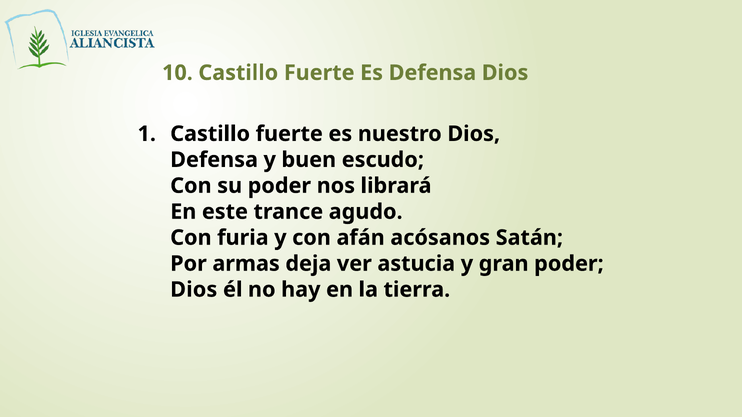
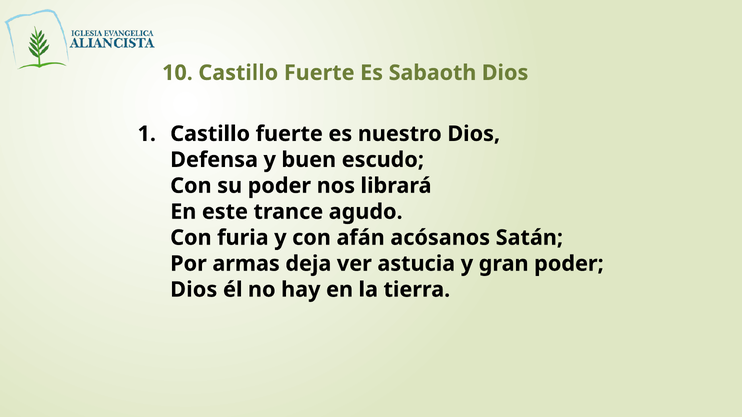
Es Defensa: Defensa -> Sabaoth
